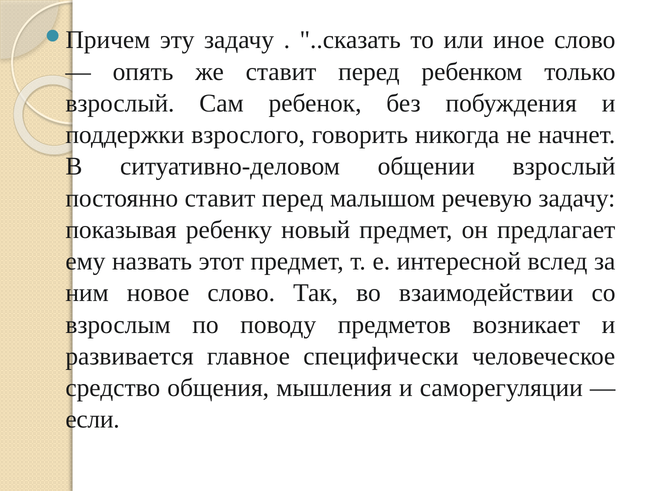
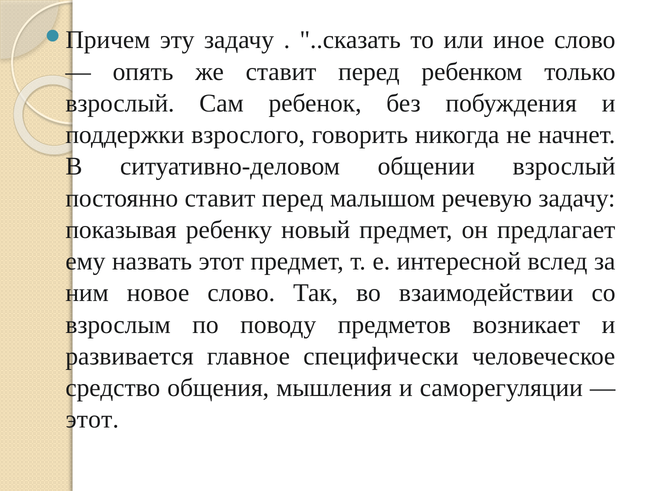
если at (93, 420): если -> этот
